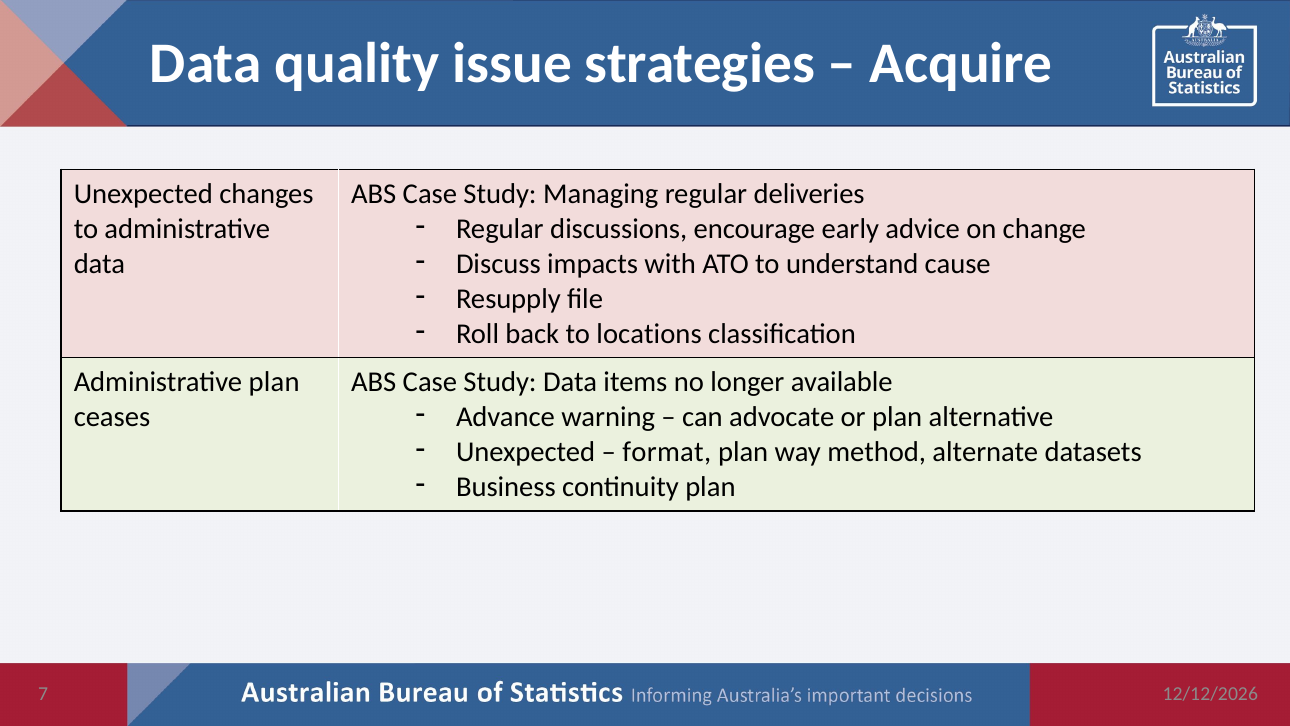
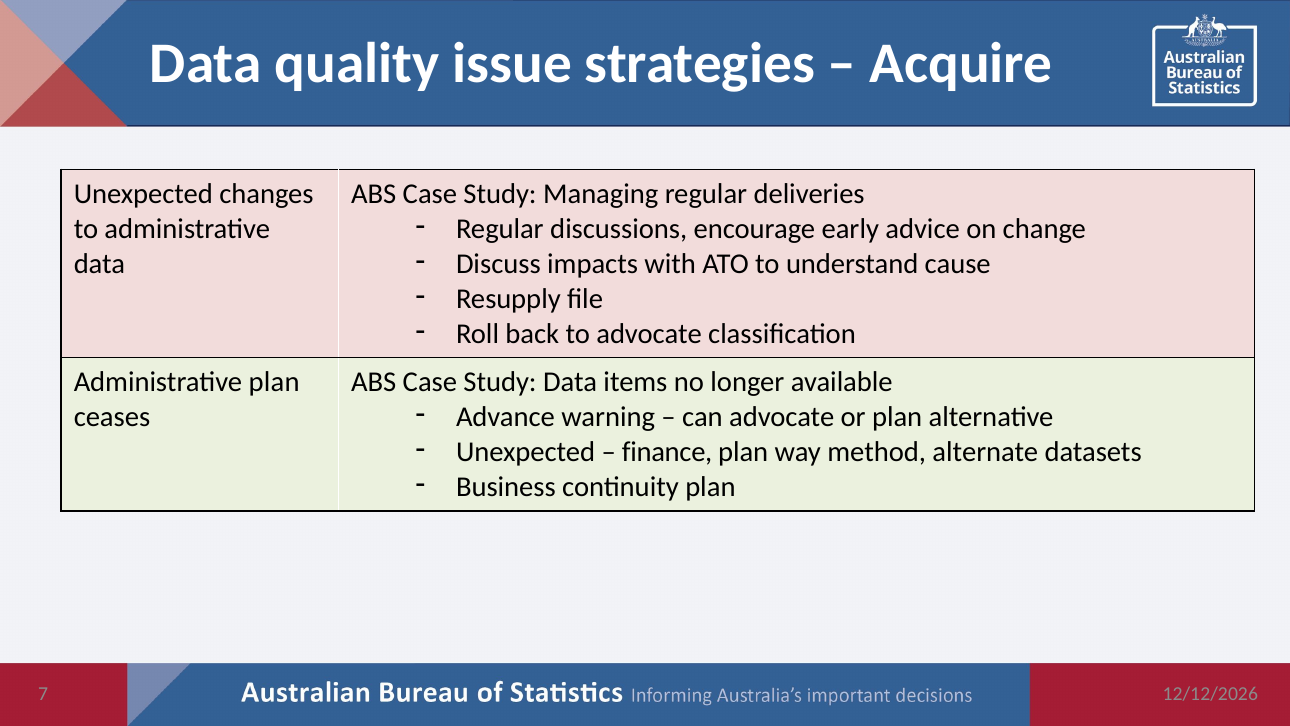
to locations: locations -> advocate
format: format -> finance
